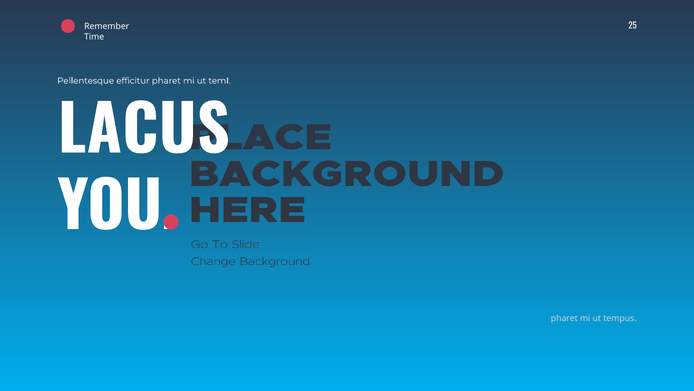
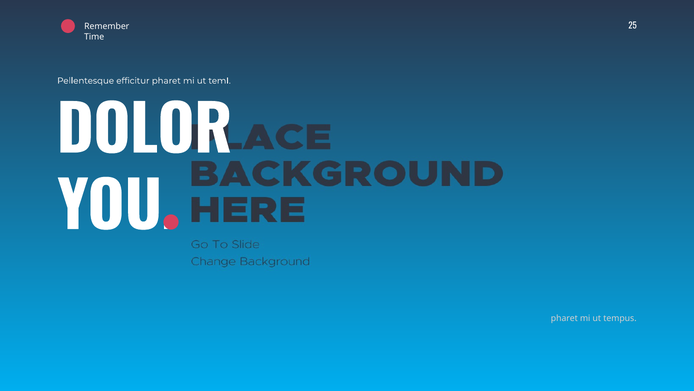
LACUS: LACUS -> DOLOR
